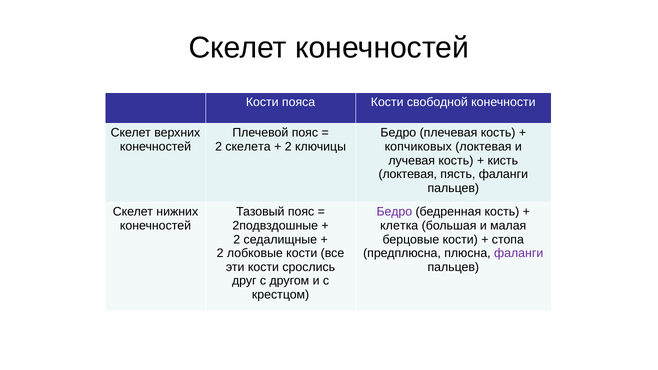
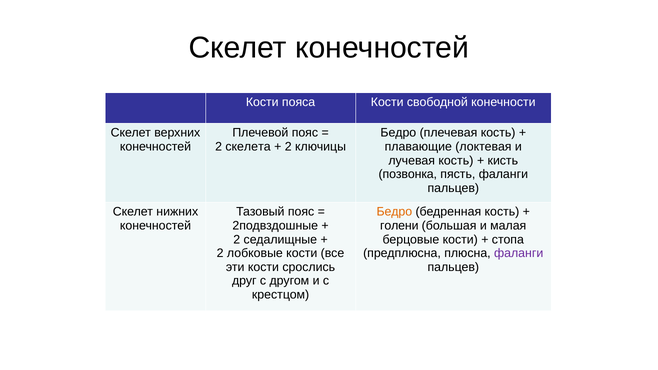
копчиковых: копчиковых -> плавающие
локтевая at (408, 174): локтевая -> позвонка
Бедро at (394, 212) colour: purple -> orange
клетка: клетка -> голени
